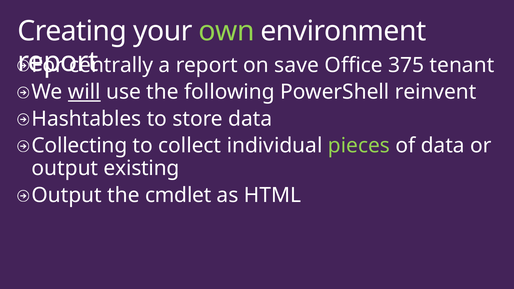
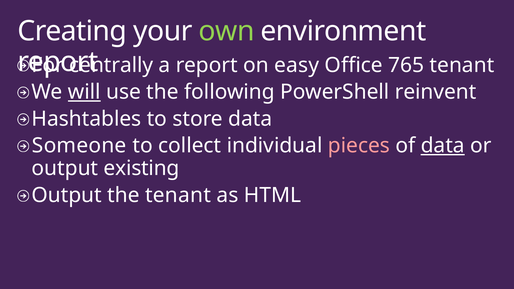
save: save -> easy
375: 375 -> 765
Collecting: Collecting -> Someone
pieces colour: light green -> pink
data at (443, 146) underline: none -> present
the cmdlet: cmdlet -> tenant
